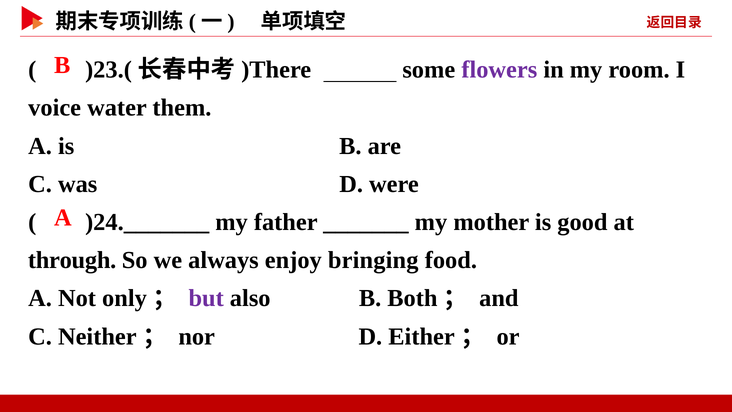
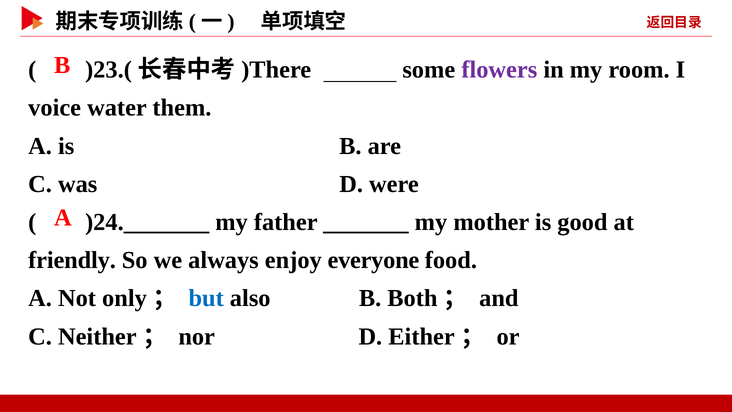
through: through -> friendly
bringing: bringing -> everyone
but colour: purple -> blue
